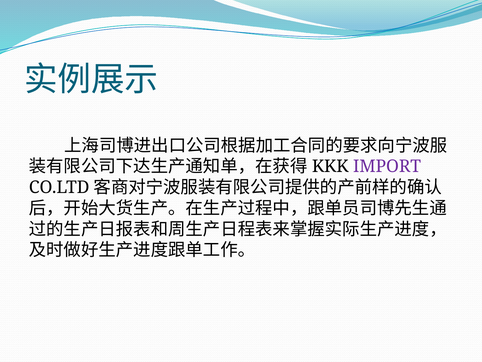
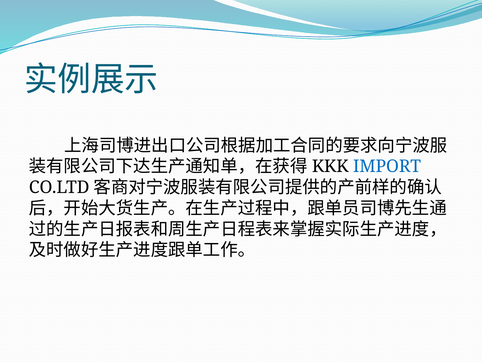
IMPORT colour: purple -> blue
